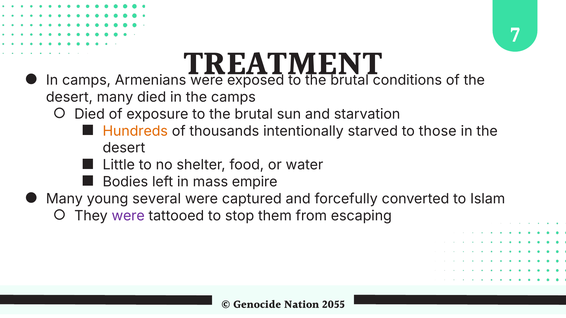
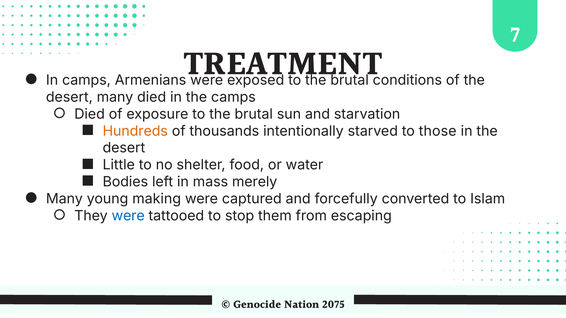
empire: empire -> merely
several: several -> making
were at (128, 216) colour: purple -> blue
2055: 2055 -> 2075
